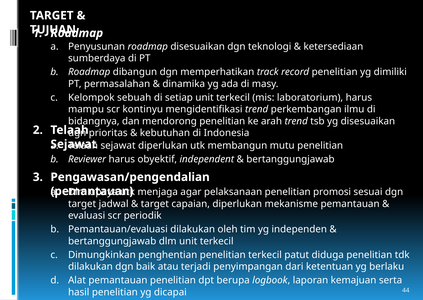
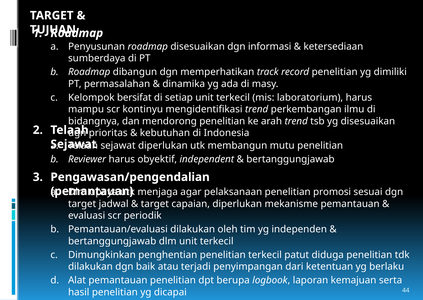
teknologi: teknologi -> informasi
sebuah: sebuah -> bersifat
